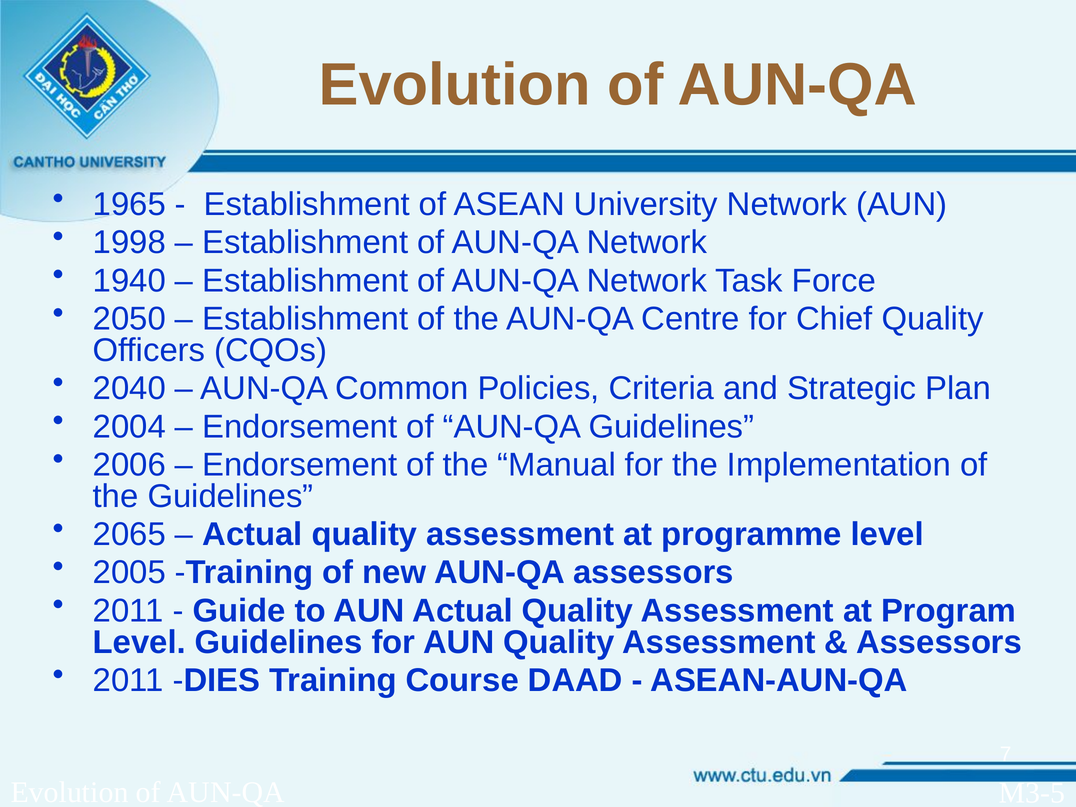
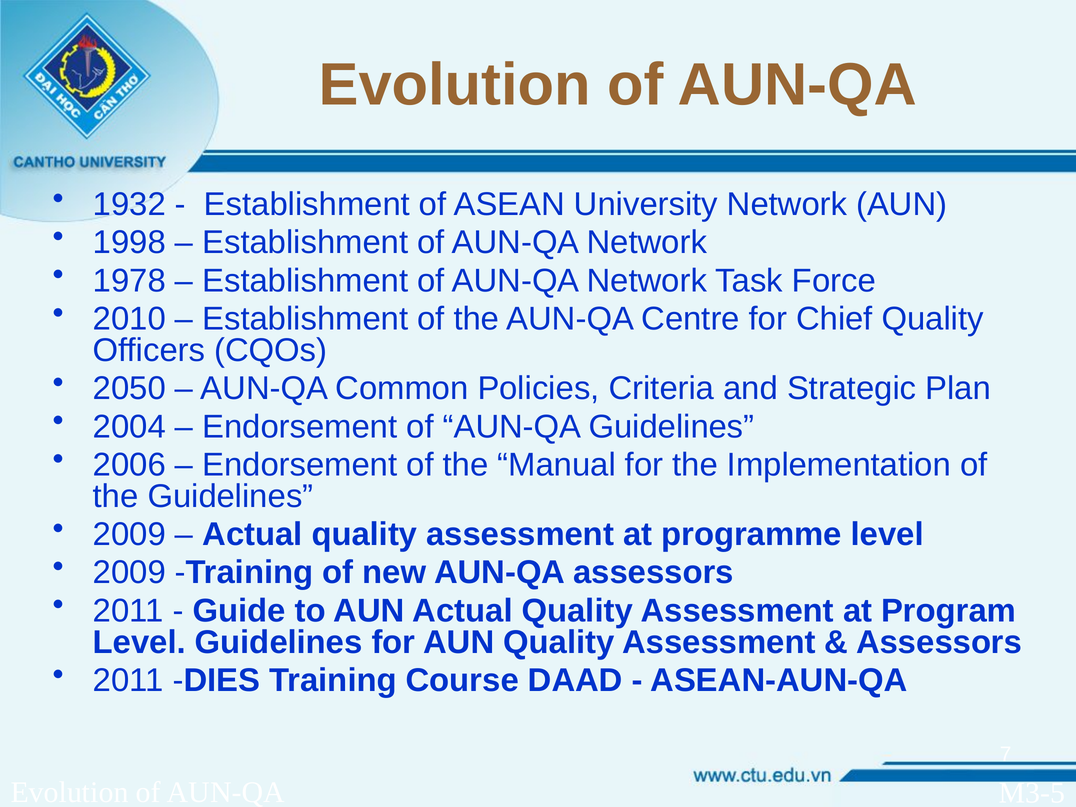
1965: 1965 -> 1932
1940: 1940 -> 1978
2050: 2050 -> 2010
2040: 2040 -> 2050
2065 at (129, 535): 2065 -> 2009
2005 at (129, 573): 2005 -> 2009
